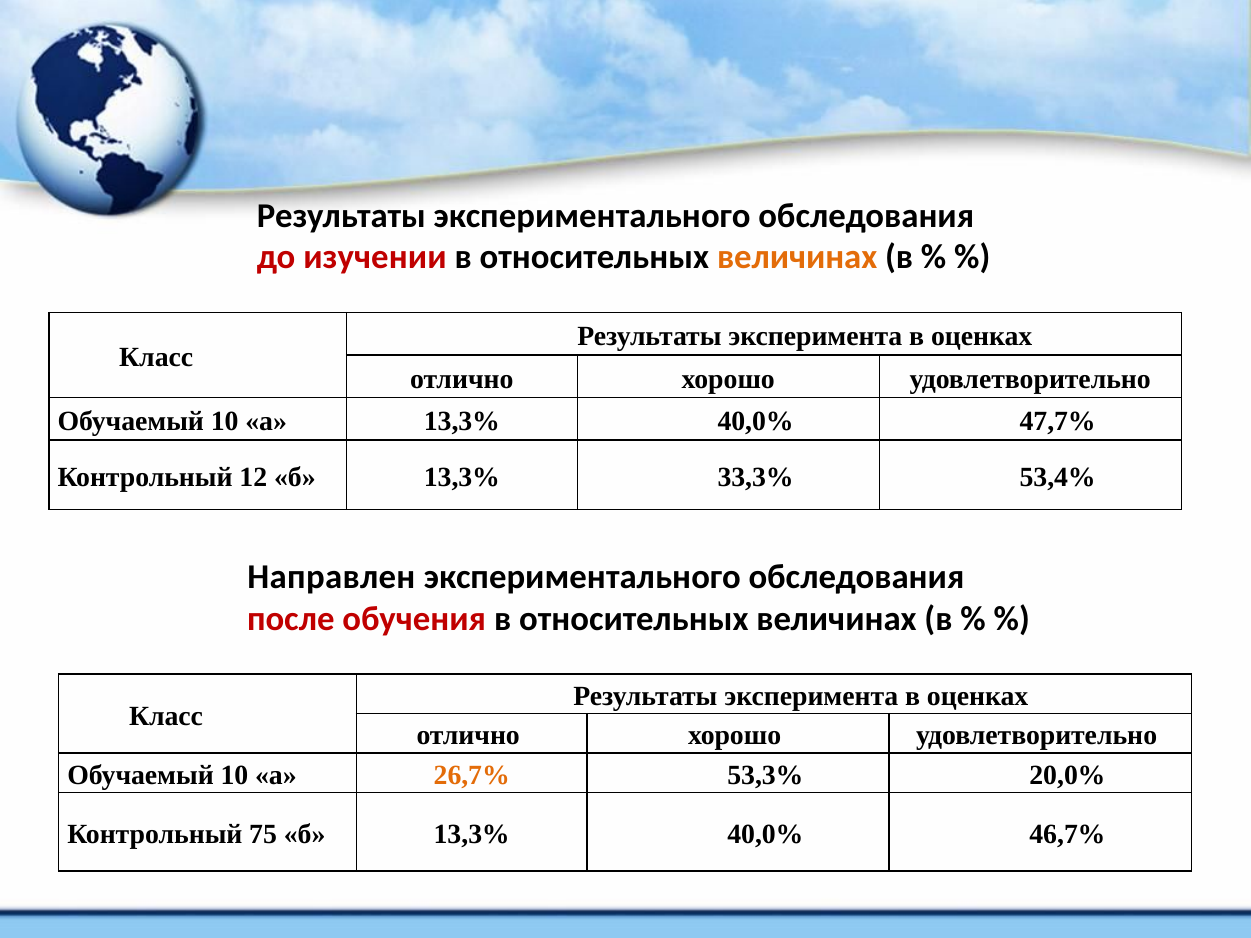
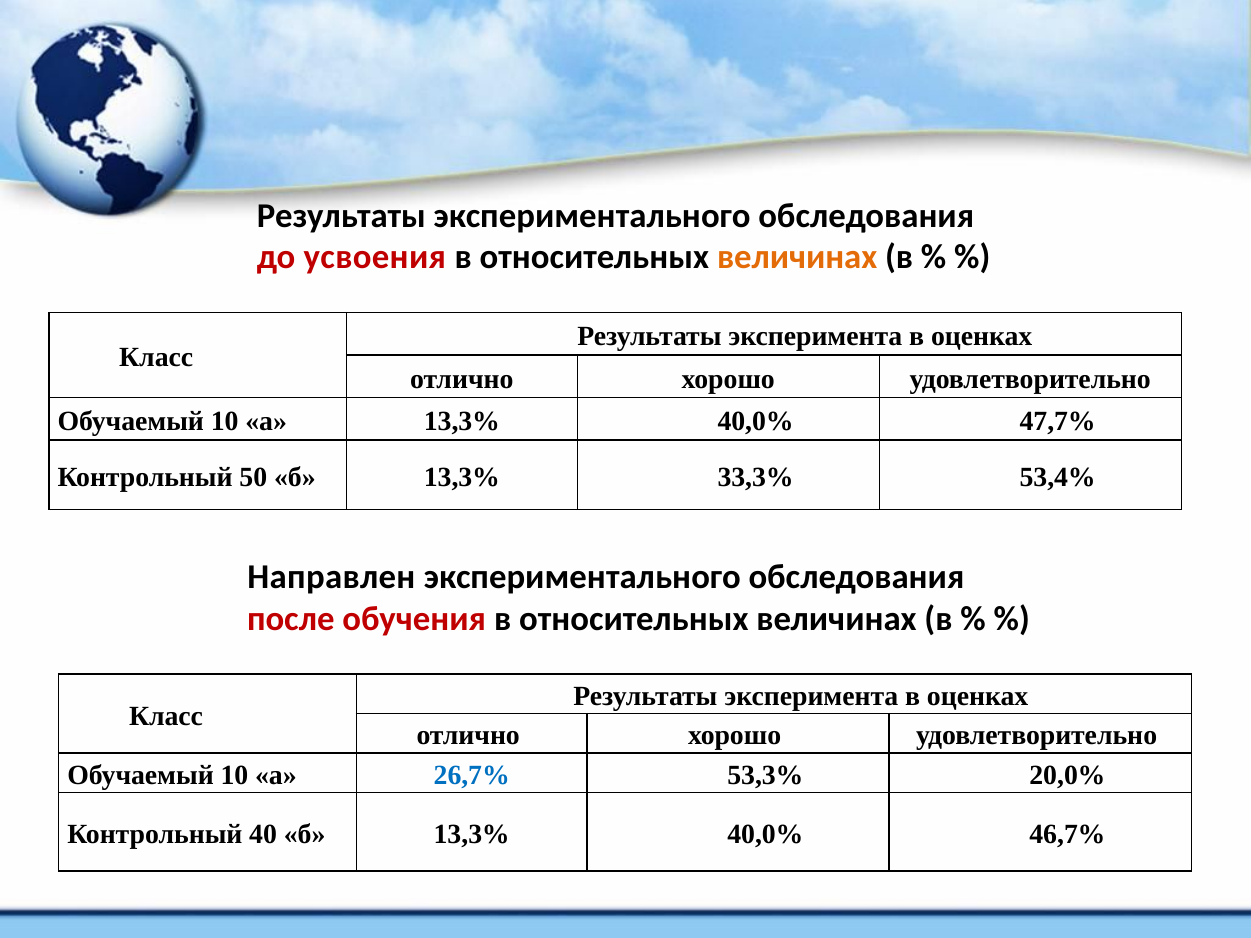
изучении: изучении -> усвоения
12: 12 -> 50
26,7% colour: orange -> blue
75: 75 -> 40
